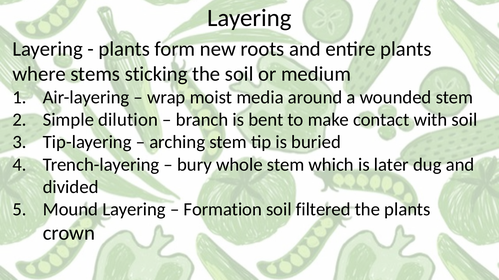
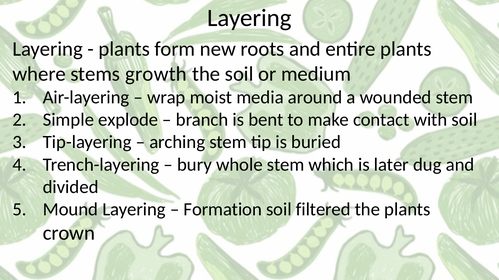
sticking: sticking -> growth
dilution: dilution -> explode
